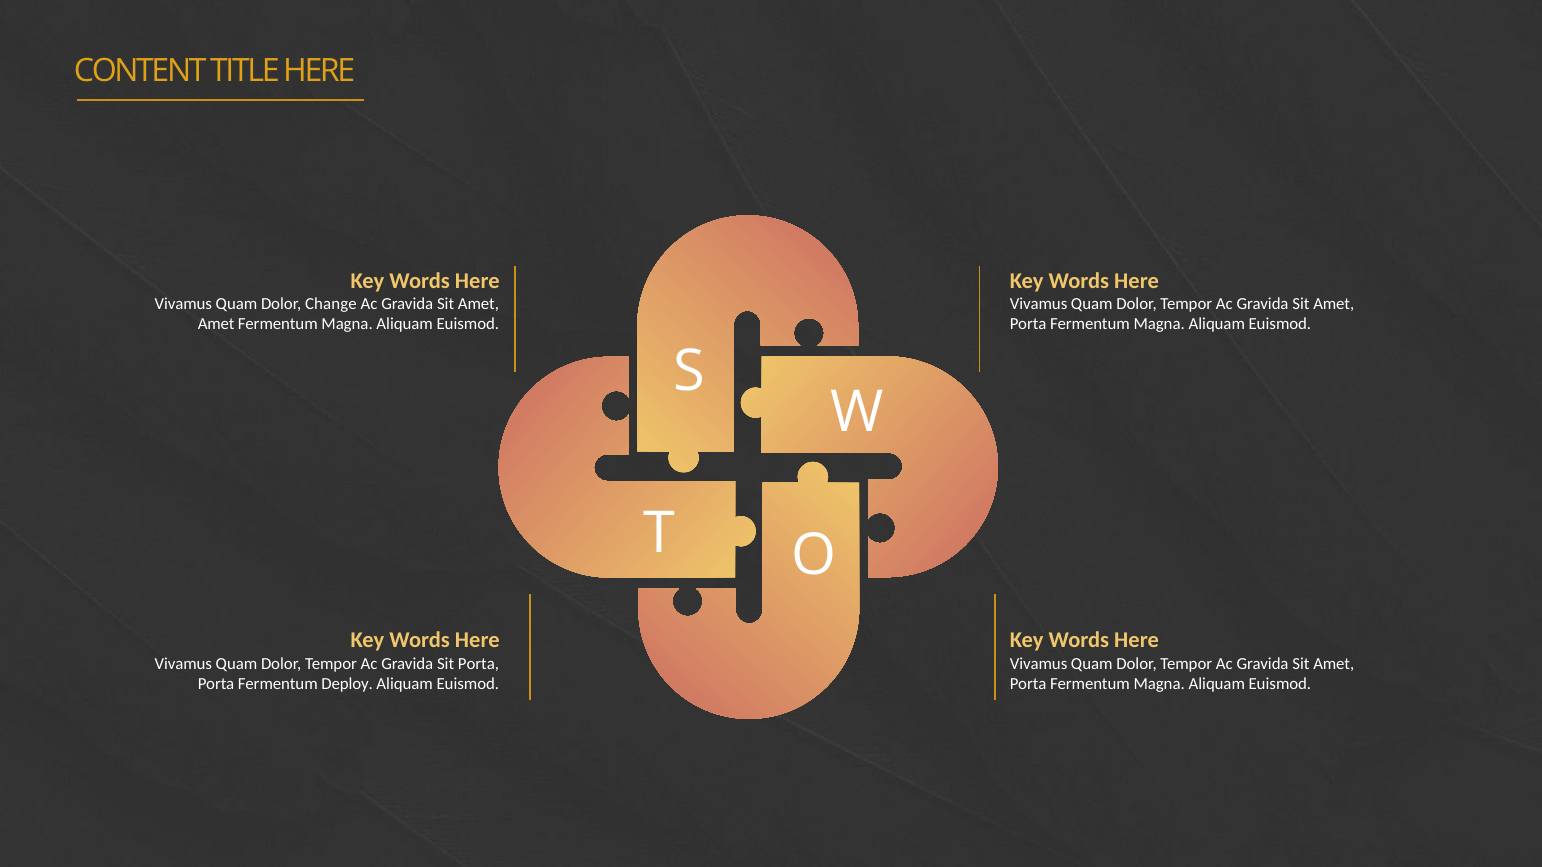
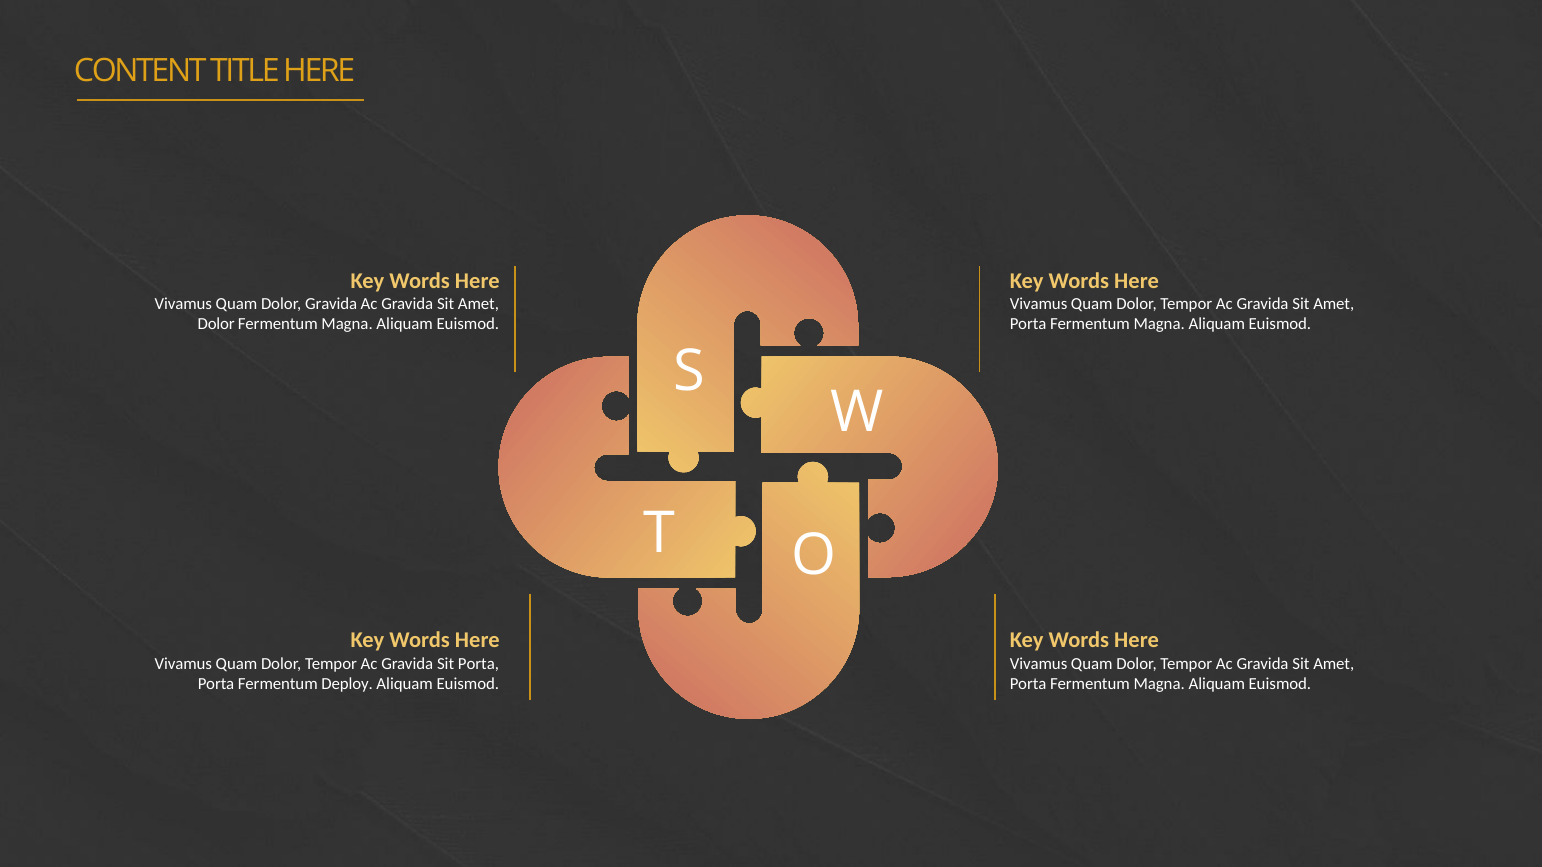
Dolor Change: Change -> Gravida
Amet at (216, 325): Amet -> Dolor
